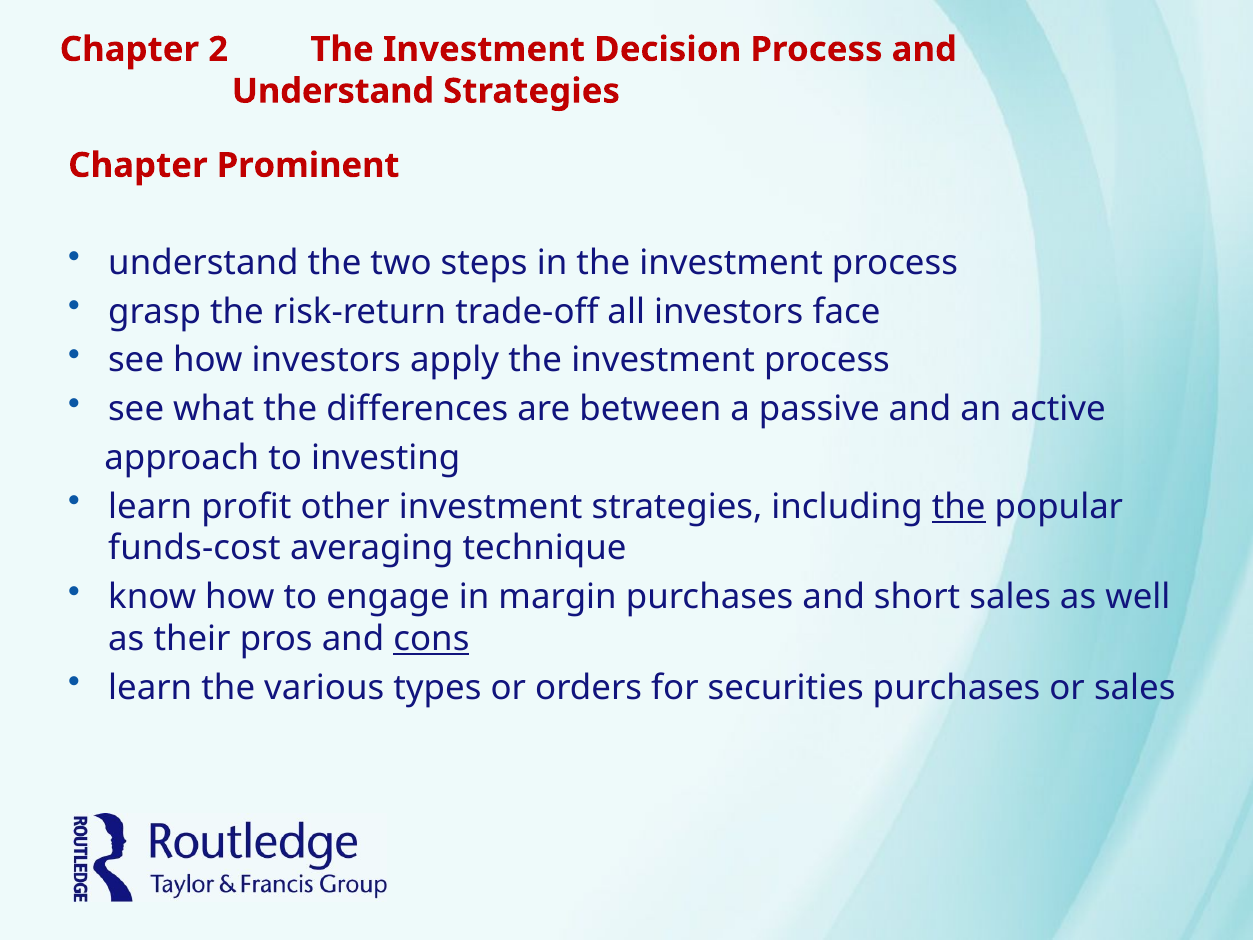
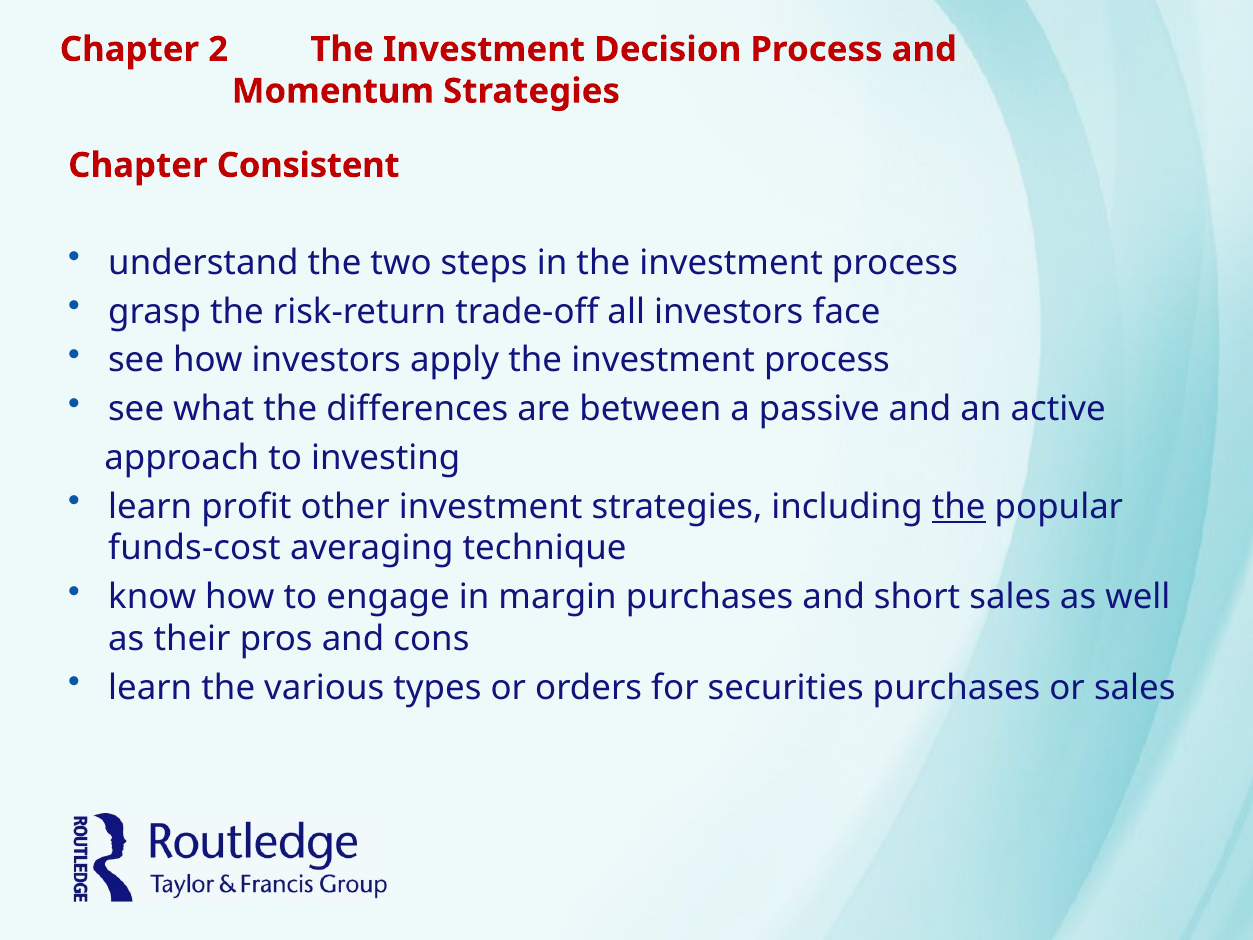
Understand at (333, 91): Understand -> Momentum
Prominent: Prominent -> Consistent
cons underline: present -> none
